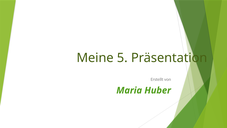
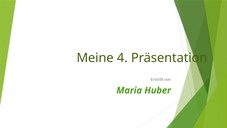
5: 5 -> 4
